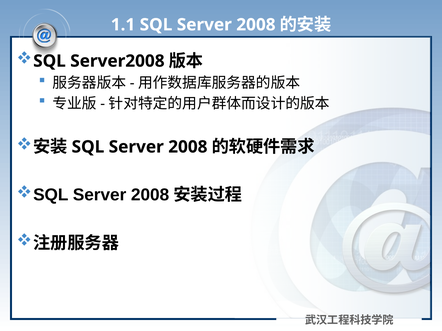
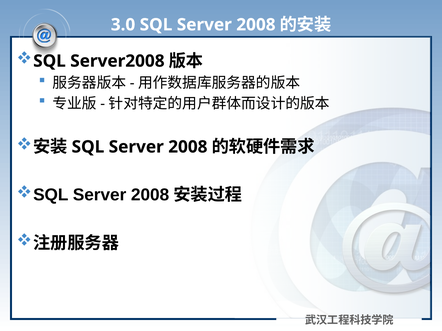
1.1: 1.1 -> 3.0
